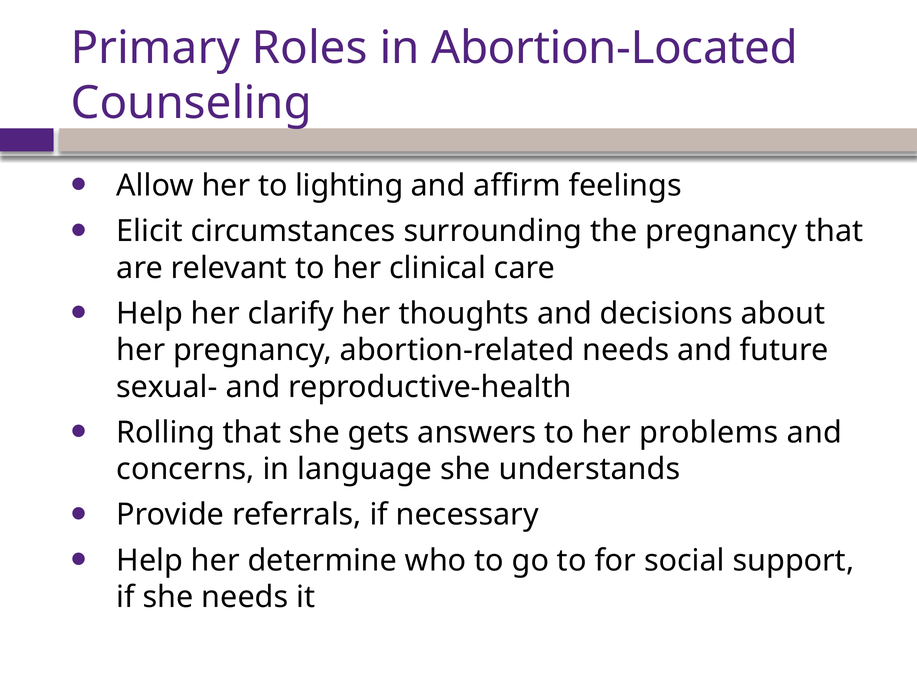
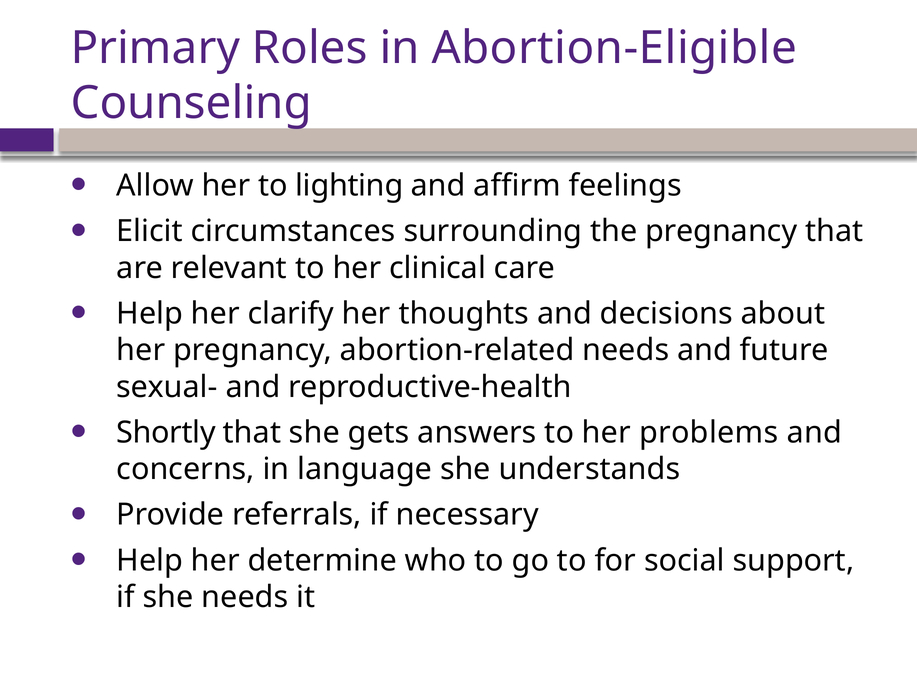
Abortion-Located: Abortion-Located -> Abortion-Eligible
Rolling: Rolling -> Shortly
